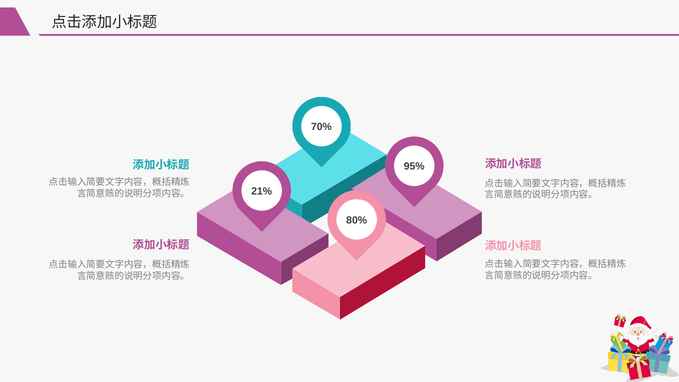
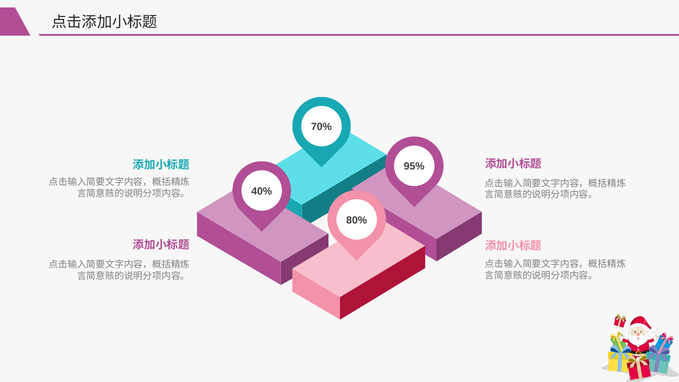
21%: 21% -> 40%
